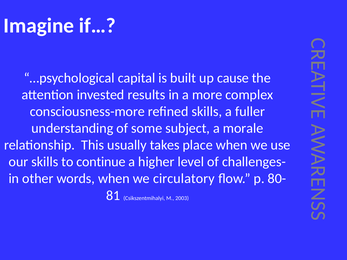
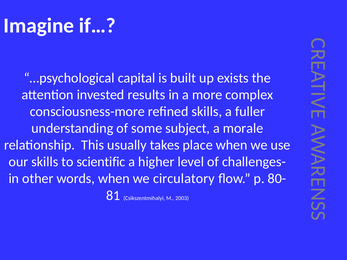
cause: cause -> exists
continue: continue -> scientific
